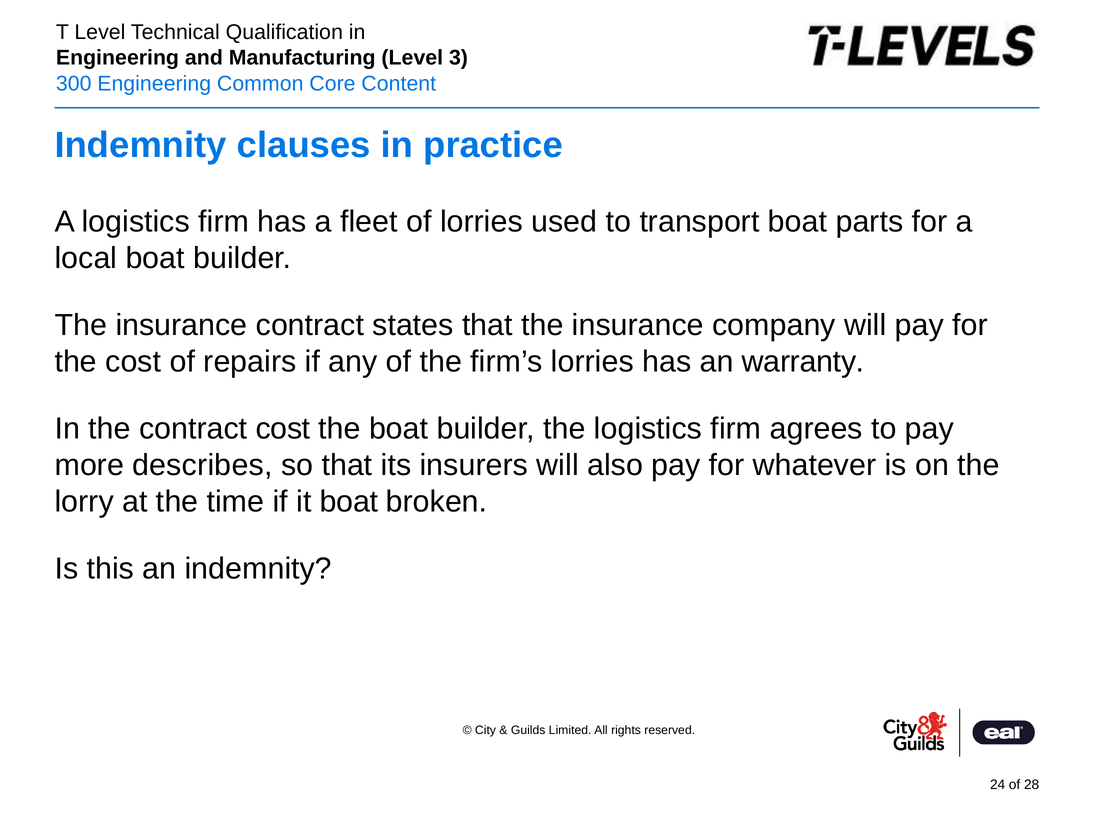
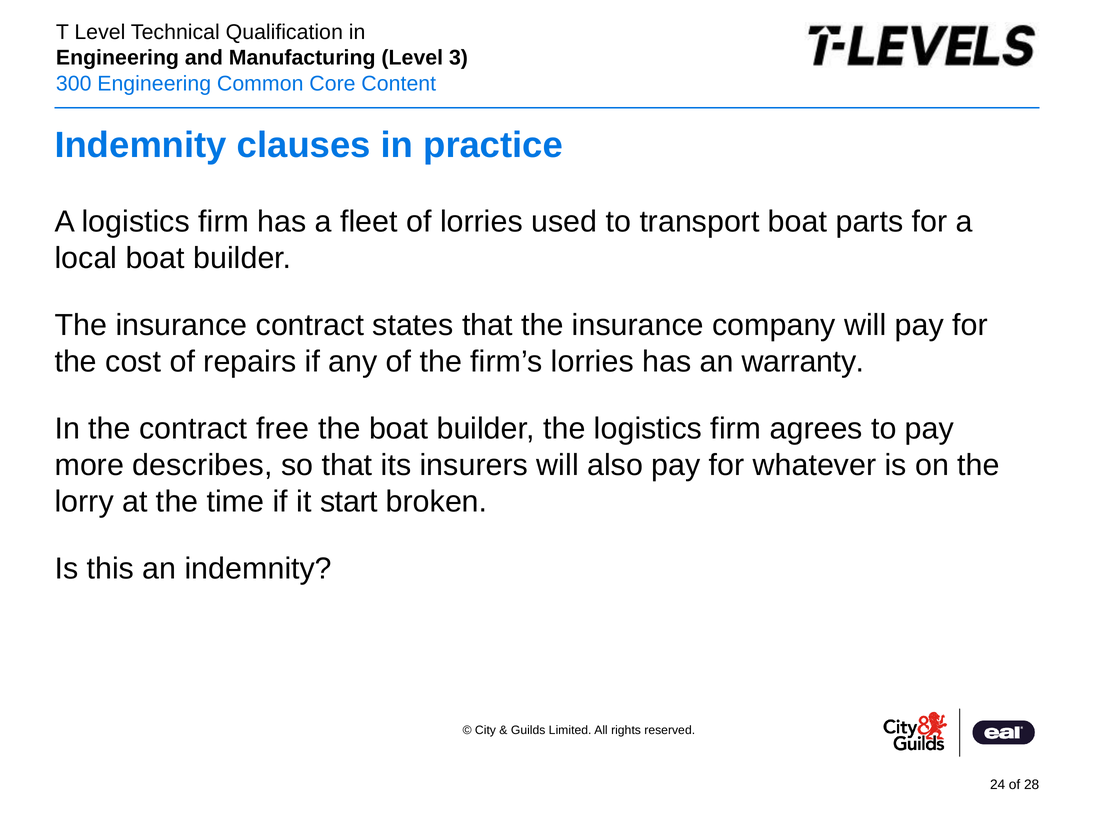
contract cost: cost -> free
it boat: boat -> start
